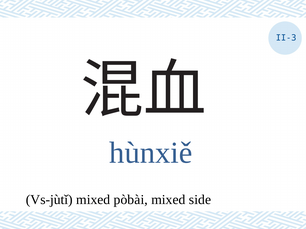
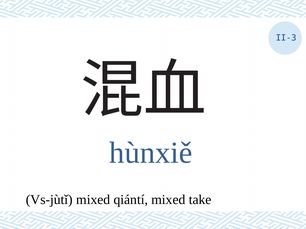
pòbài: pòbài -> qiántí
side: side -> take
